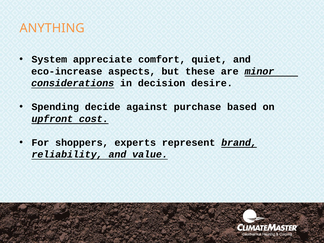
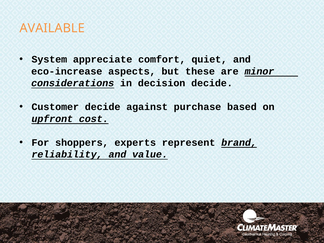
ANYTHING: ANYTHING -> AVAILABLE
decision desire: desire -> decide
Spending: Spending -> Customer
